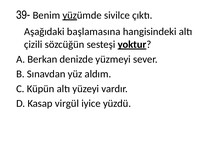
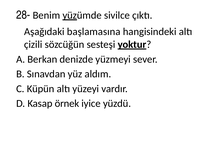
39-: 39- -> 28-
virgül: virgül -> örnek
